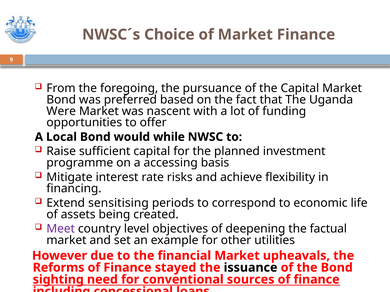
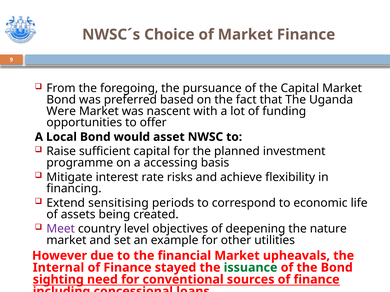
while: while -> asset
factual: factual -> nature
Reforms: Reforms -> Internal
issuance colour: black -> green
